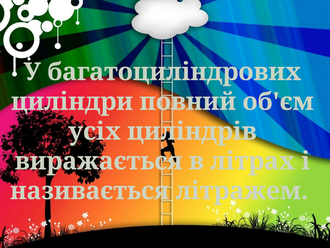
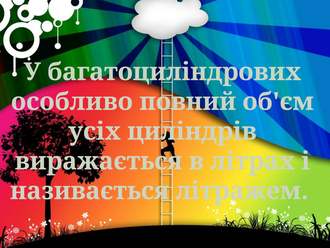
циліндри: циліндри -> особливо
